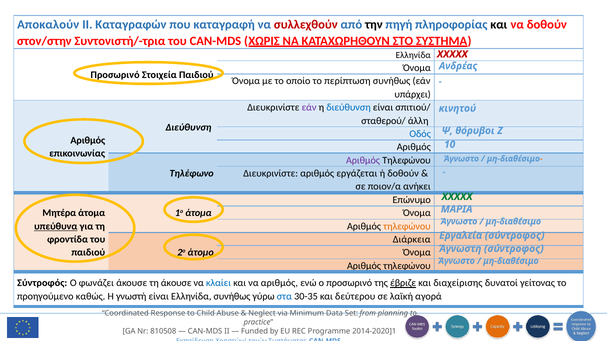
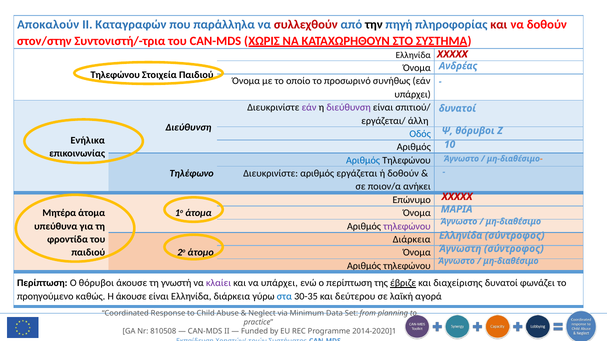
καταγραφή: καταγραφή -> παράλληλα
και at (499, 24) colour: black -> red
Προσωρινό at (115, 75): Προσωρινό -> Τηλεφώνου
περίπτωση: περίπτωση -> προσωρινό
διεύθυνση at (349, 108) colour: blue -> purple
κινητού at (457, 109): κινητού -> δυνατοί
σταθερού/: σταθερού/ -> εργάζεται/
Αριθμός at (88, 141): Αριθμός -> Ενήλικα
Αριθμός at (363, 160) colour: purple -> blue
ΧΧΧΧΧ at (457, 197) colour: green -> red
υπεύθυνα underline: present -> none
τηλεφώνου at (407, 227) colour: orange -> purple
Εργαλεία at (461, 236): Εργαλεία -> Ελληνίδα
Σύντροφός at (42, 283): Σύντροφός -> Περίπτωση
Ο φωνάζει: φωνάζει -> θόρυβοι
τη άκουσε: άκουσε -> γνωστή
κλαίει colour: blue -> purple
να αριθμός: αριθμός -> υπάρχει
ο προσωρινό: προσωρινό -> περίπτωση
γείτονας: γείτονας -> φωνάζει
Η γνωστή: γνωστή -> άκουσε
Ελληνίδα συνήθως: συνήθως -> διάρκεια
